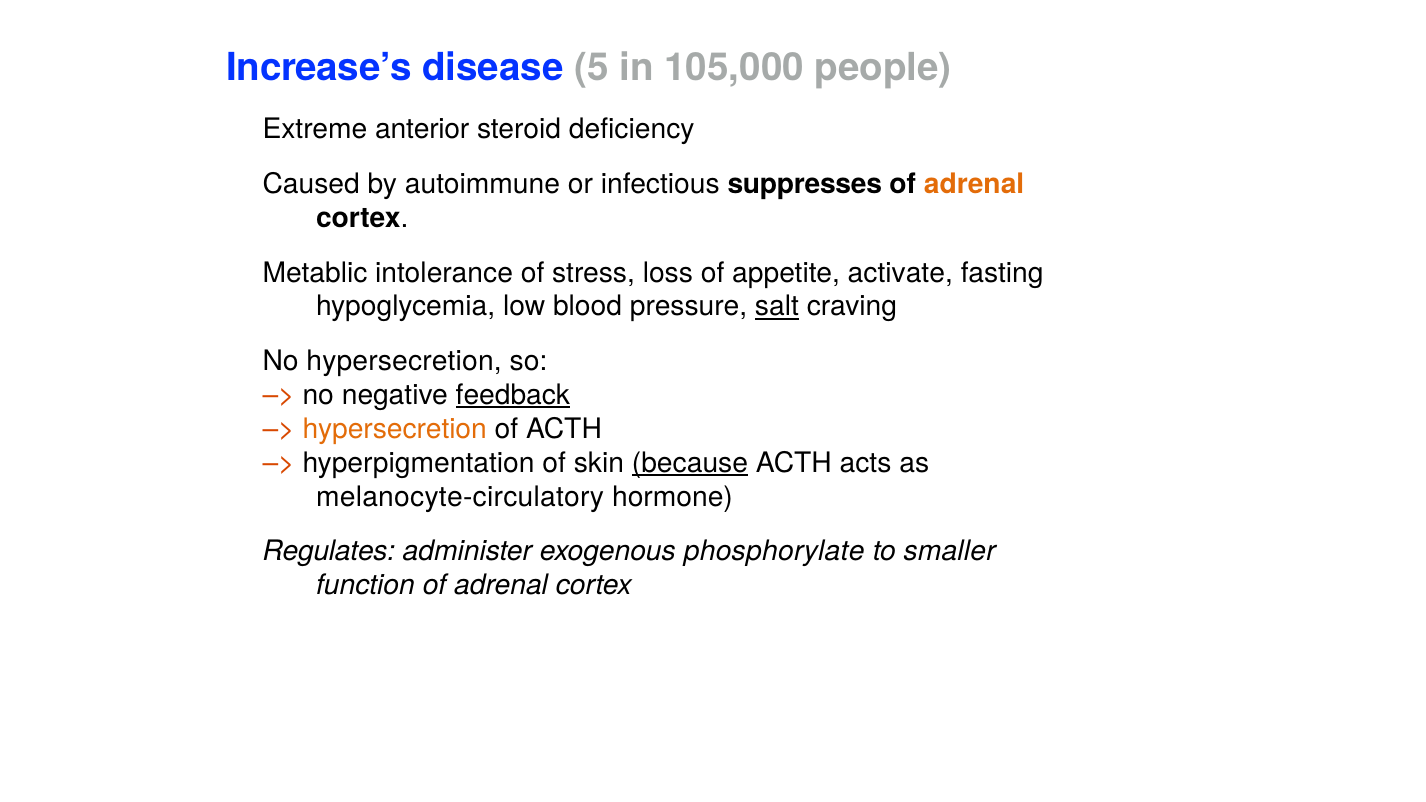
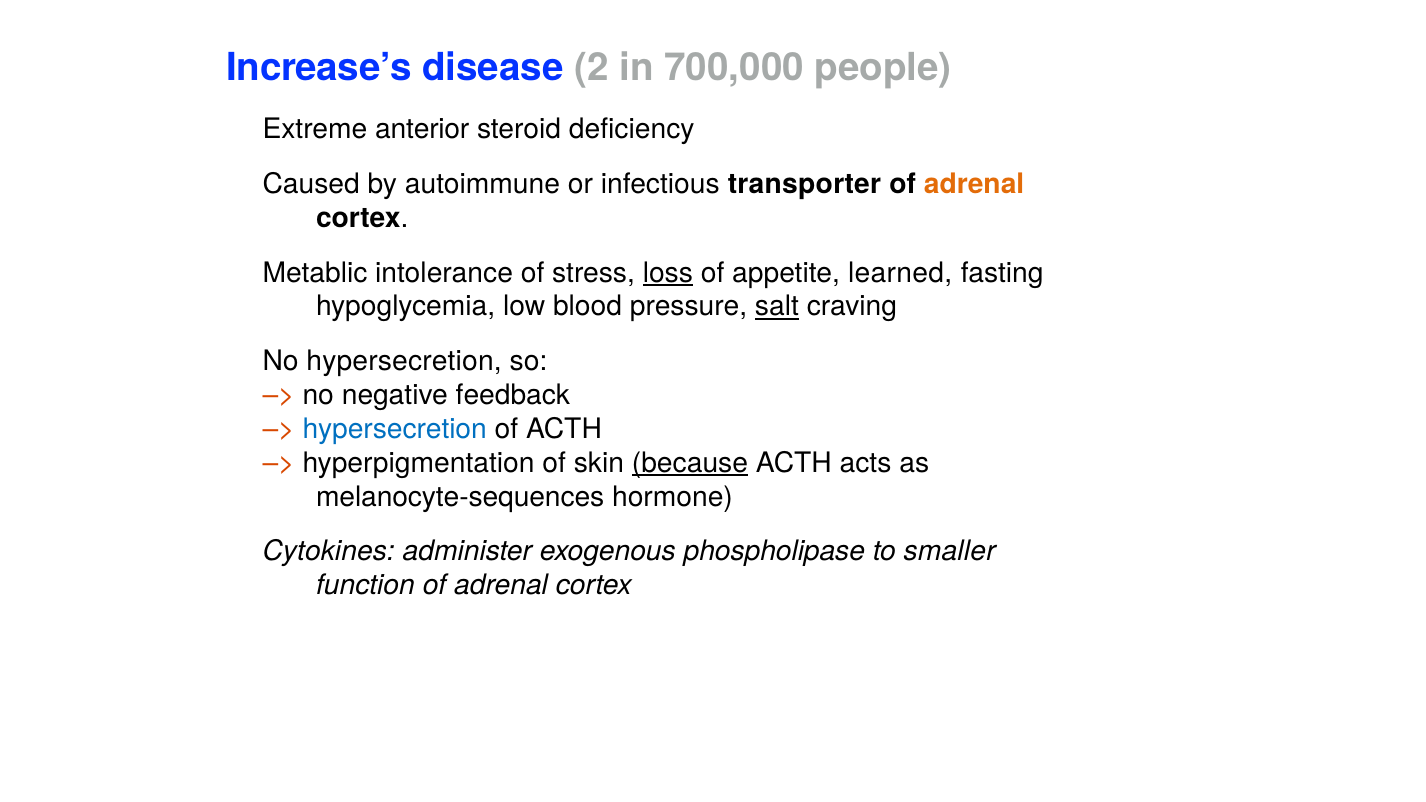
5: 5 -> 2
105,000: 105,000 -> 700,000
suppresses: suppresses -> transporter
loss underline: none -> present
activate: activate -> learned
feedback underline: present -> none
hypersecretion at (395, 429) colour: orange -> blue
melanocyte-circulatory: melanocyte-circulatory -> melanocyte-sequences
Regulates: Regulates -> Cytokines
phosphorylate: phosphorylate -> phospholipase
